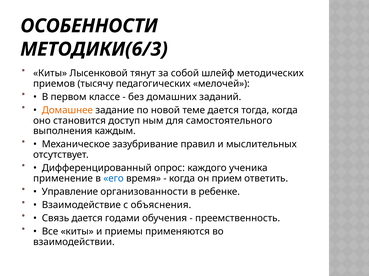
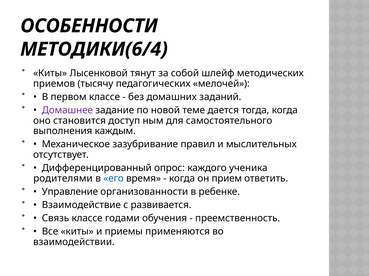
МЕТОДИКИ(6/3: МЕТОДИКИ(6/3 -> МЕТОДИКИ(6/4
Домашнее colour: orange -> purple
применение: применение -> родителями
объяснения: объяснения -> развивается
Связь дается: дается -> классе
